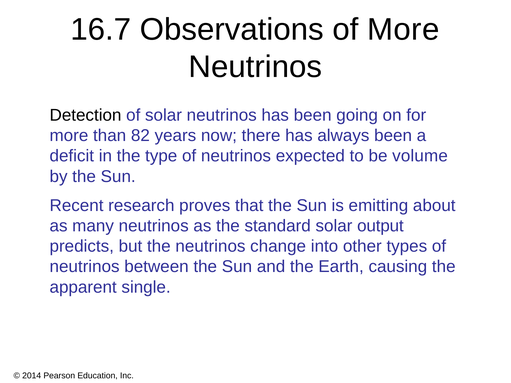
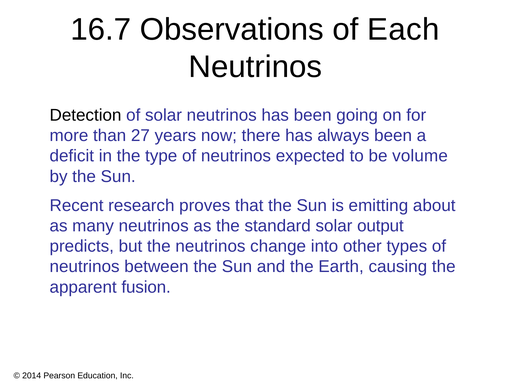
of More: More -> Each
82: 82 -> 27
single: single -> fusion
